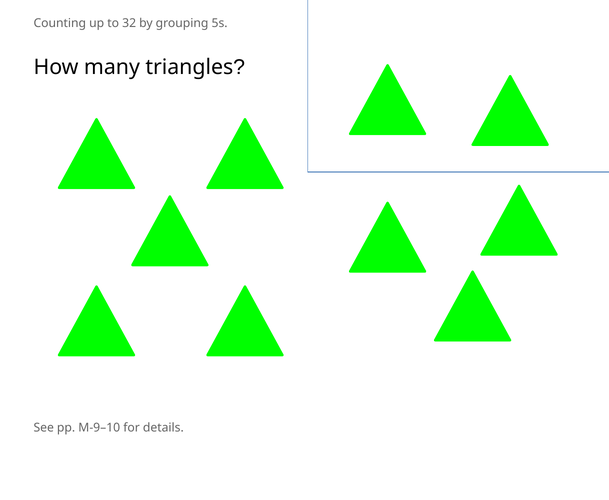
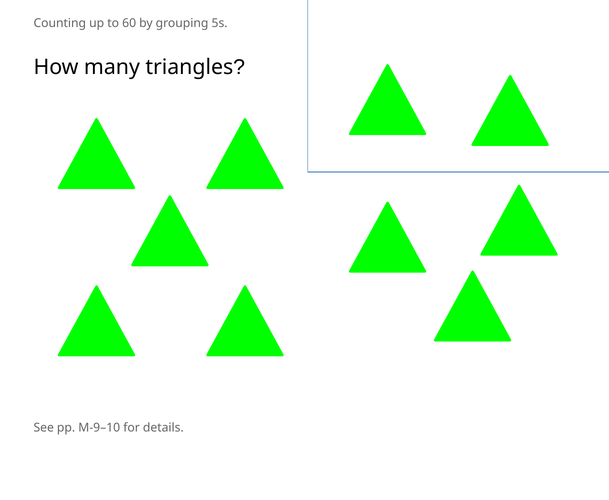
32: 32 -> 60
